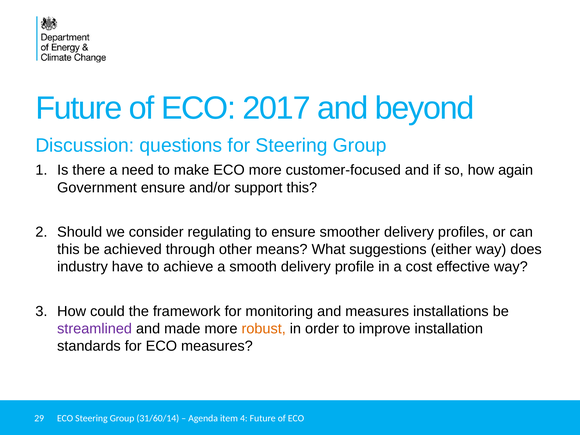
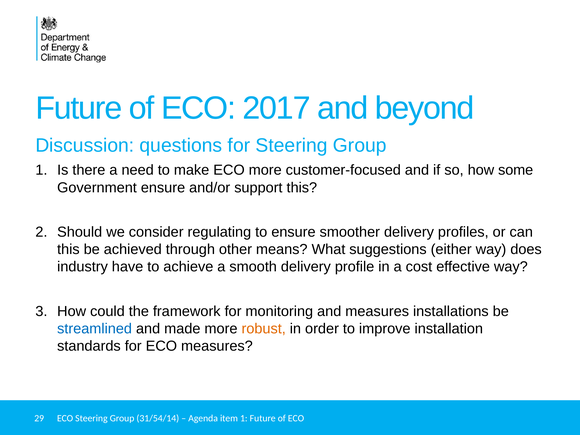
again: again -> some
streamlined colour: purple -> blue
31/60/14: 31/60/14 -> 31/54/14
item 4: 4 -> 1
